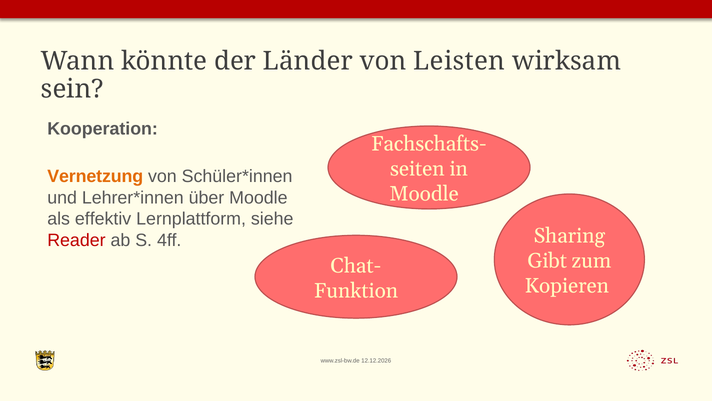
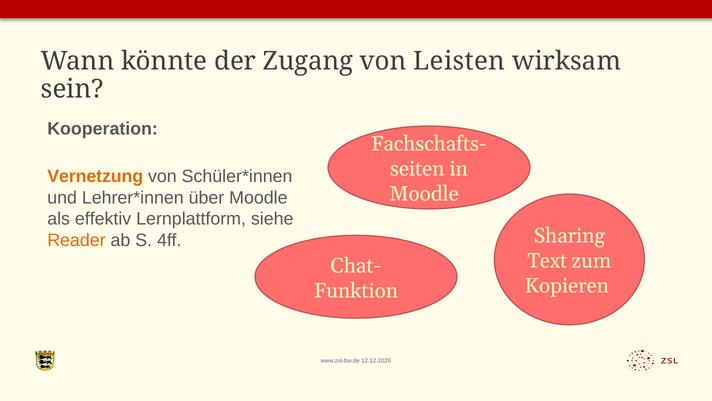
Länder: Länder -> Zugang
Reader colour: red -> orange
Gibt: Gibt -> Text
